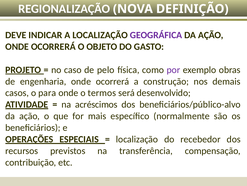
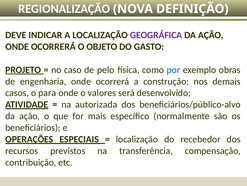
por colour: purple -> blue
termos: termos -> valores
acréscimos: acréscimos -> autorizada
